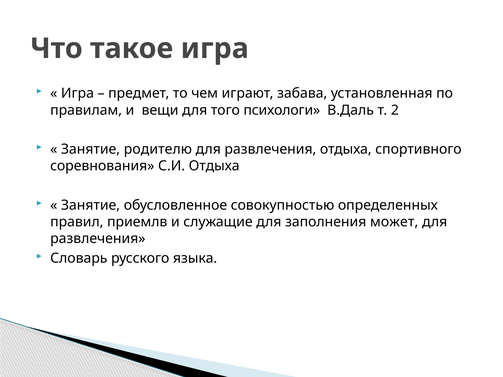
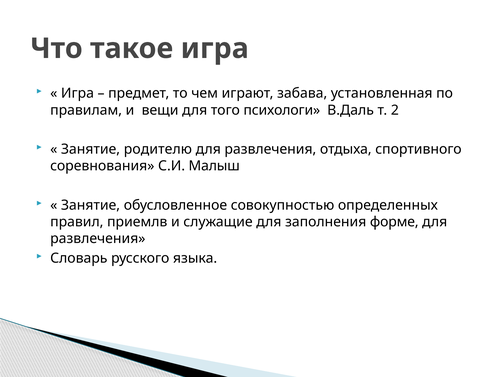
С.И Отдыха: Отдыха -> Малыш
может: может -> форме
